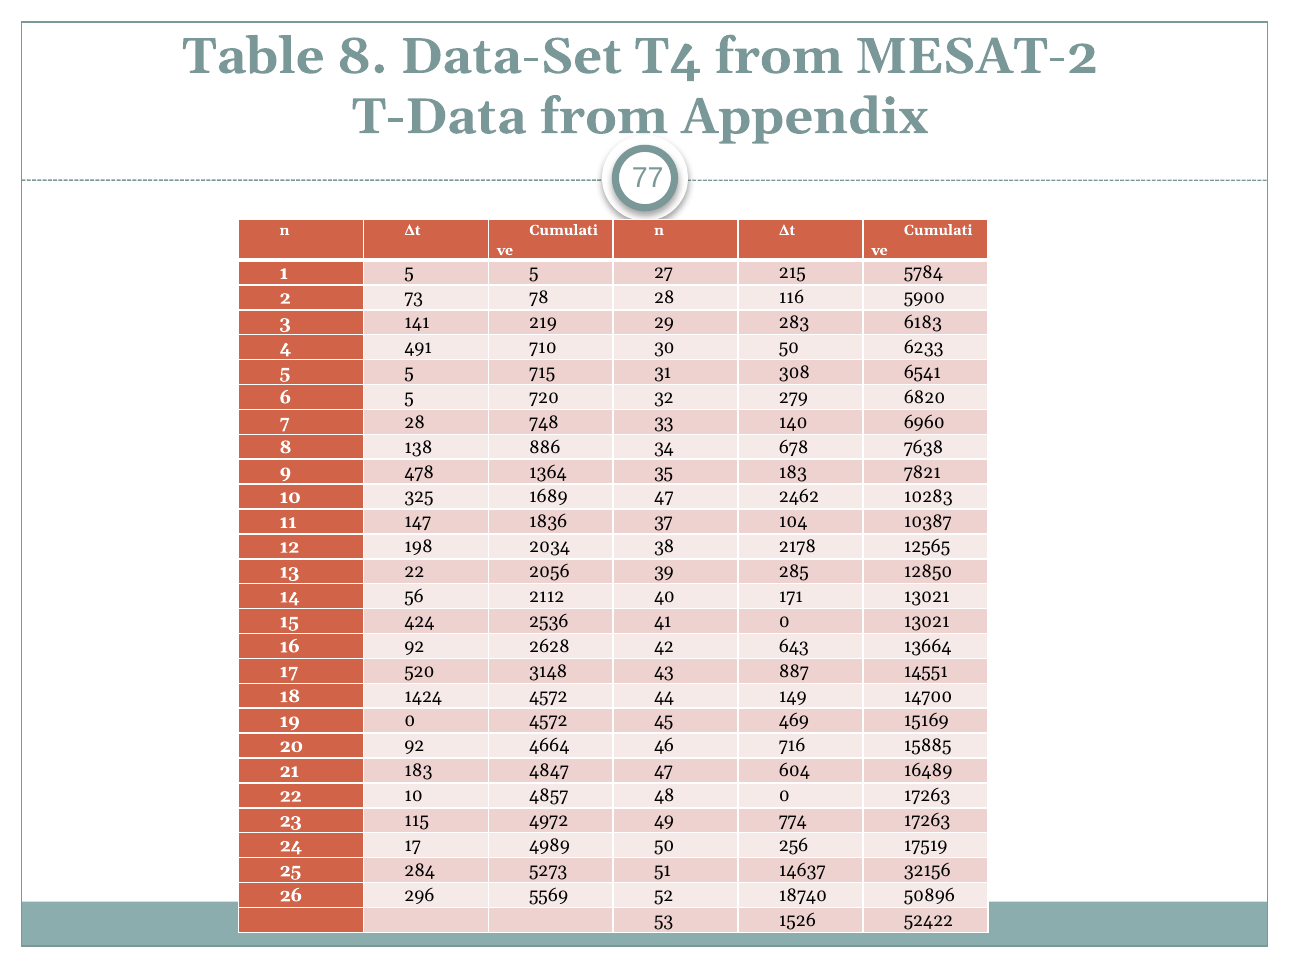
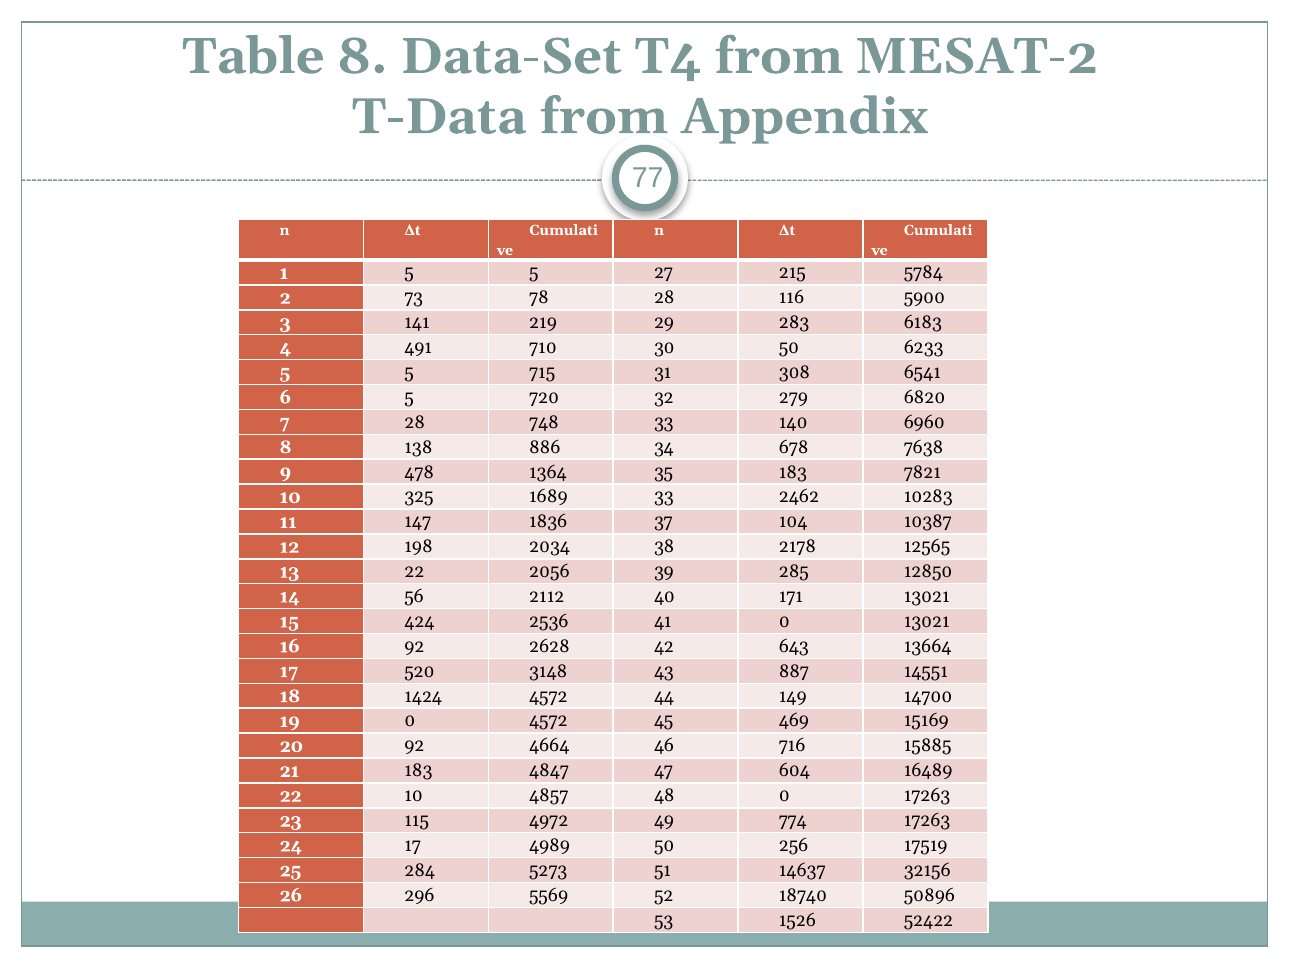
1689 47: 47 -> 33
